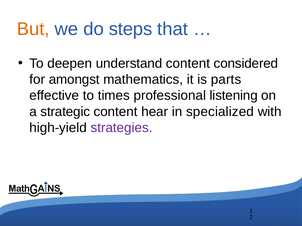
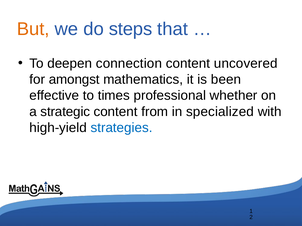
understand: understand -> connection
considered: considered -> uncovered
parts: parts -> been
listening: listening -> whether
hear: hear -> from
strategies colour: purple -> blue
